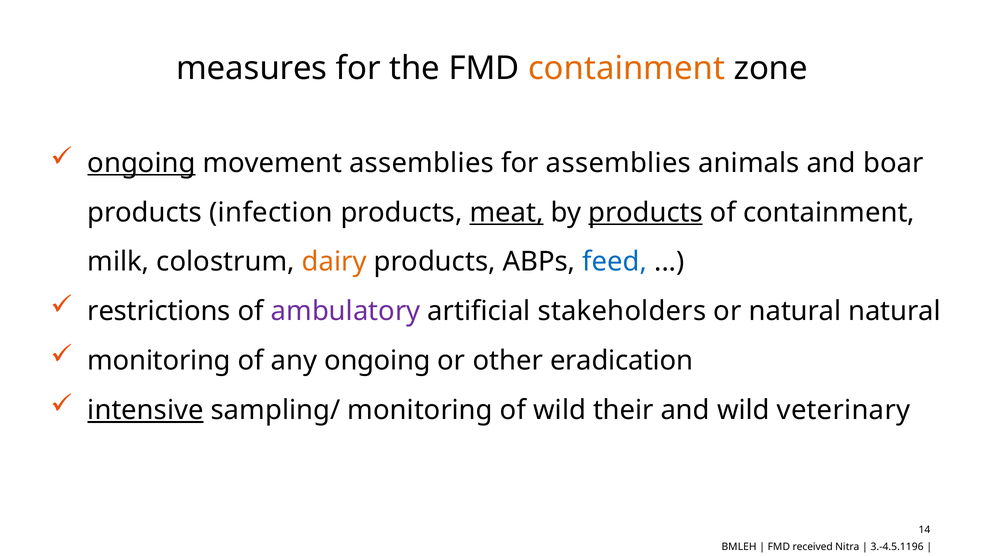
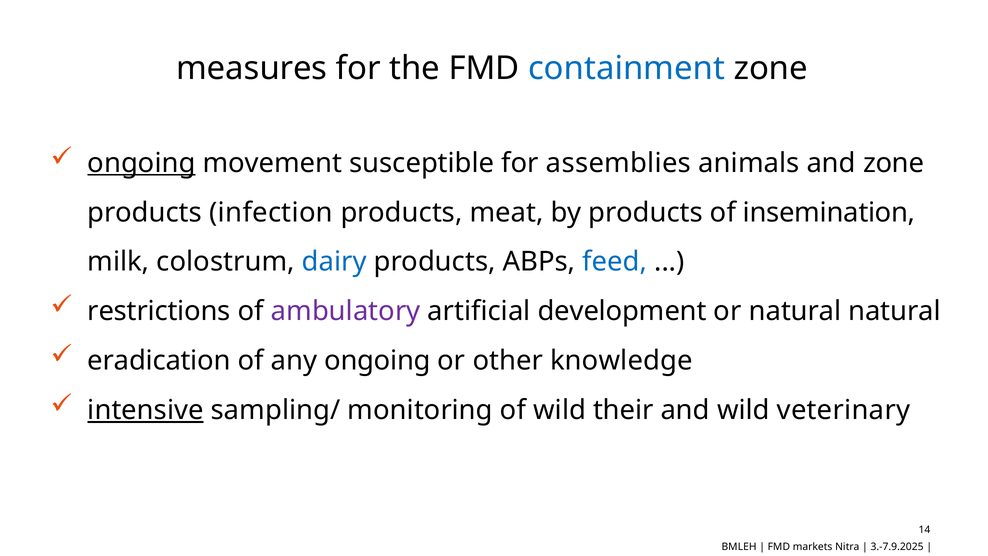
containment at (627, 68) colour: orange -> blue
movement assemblies: assemblies -> susceptible
and boar: boar -> zone
meat underline: present -> none
products at (645, 212) underline: present -> none
of containment: containment -> insemination
dairy colour: orange -> blue
stakeholders: stakeholders -> development
monitoring at (159, 361): monitoring -> eradication
eradication: eradication -> knowledge
received: received -> markets
3.-4.5.1196: 3.-4.5.1196 -> 3.-7.9.2025
